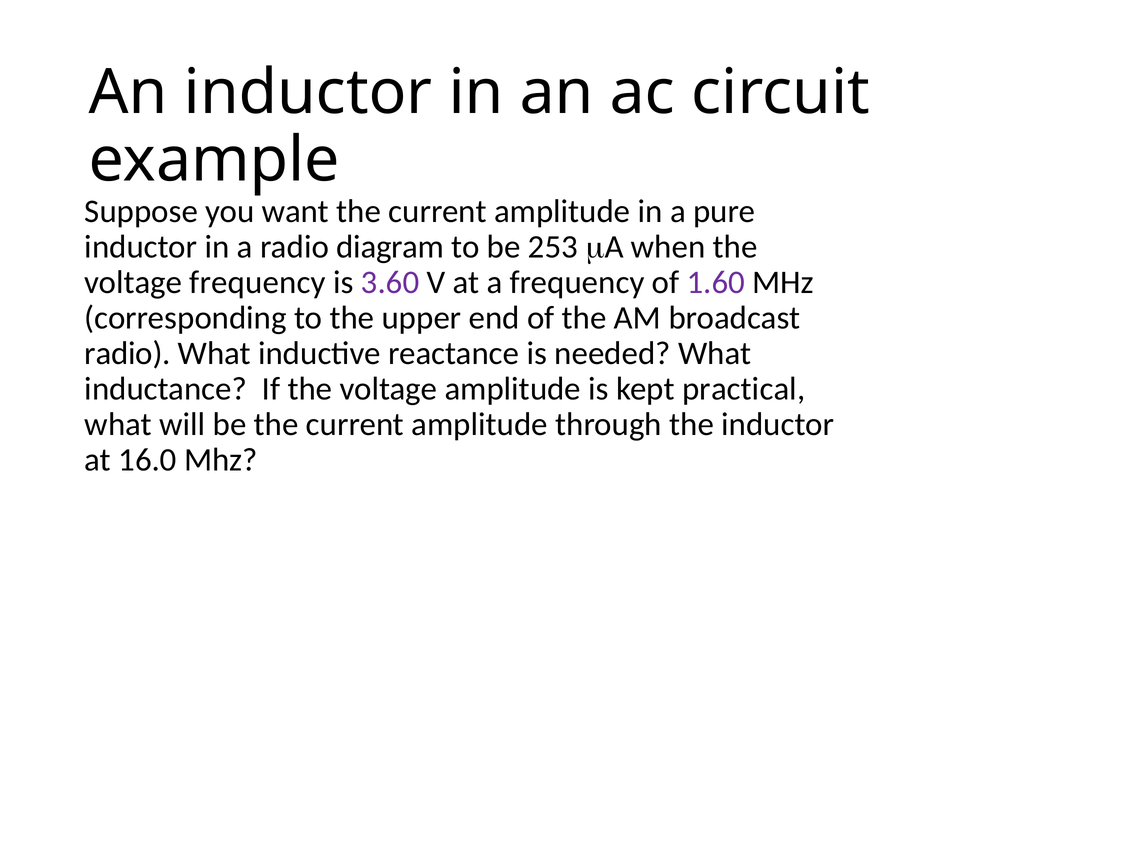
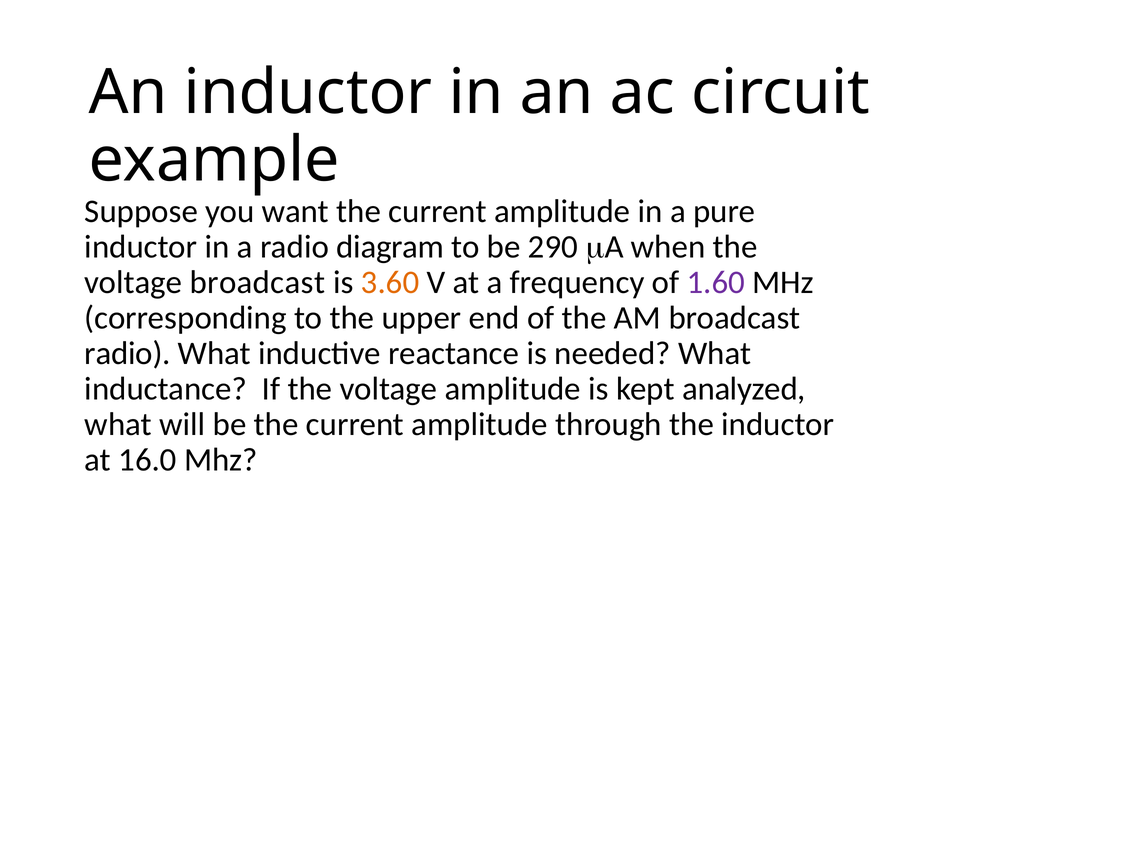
253: 253 -> 290
voltage frequency: frequency -> broadcast
3.60 colour: purple -> orange
practical: practical -> analyzed
